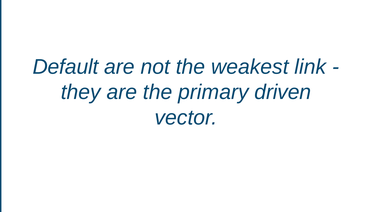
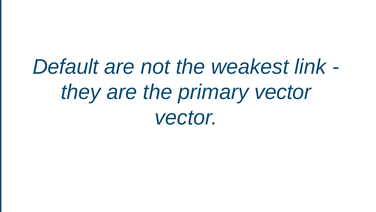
primary driven: driven -> vector
